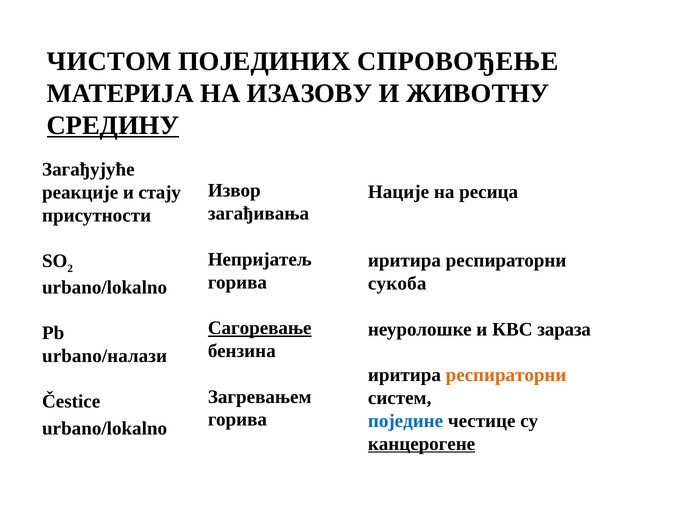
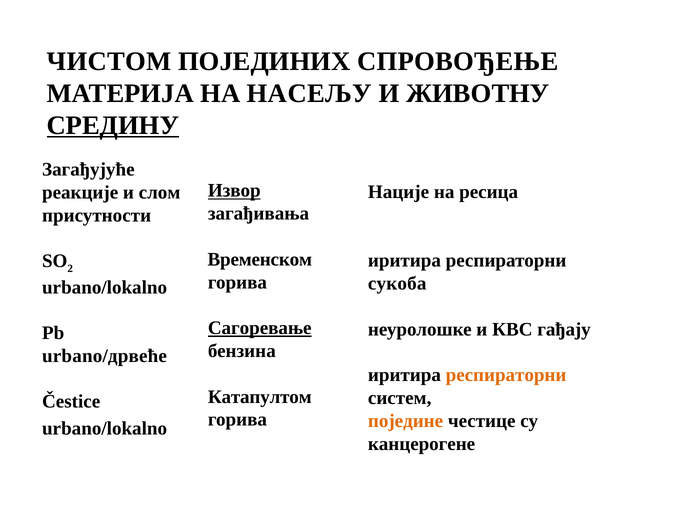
ИЗАЗОВУ: ИЗАЗОВУ -> НАСЕЉУ
Извор underline: none -> present
стају: стају -> слом
Непријатељ: Непријатељ -> Временском
зараза: зараза -> гађају
urbano/налази: urbano/налази -> urbano/дрвеће
Загревањем: Загревањем -> Катапултом
поједине colour: blue -> orange
канцерогене underline: present -> none
